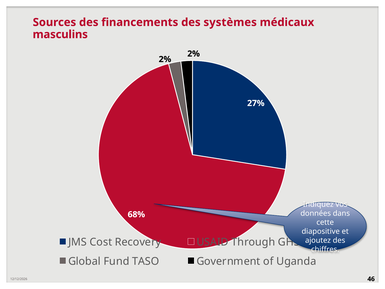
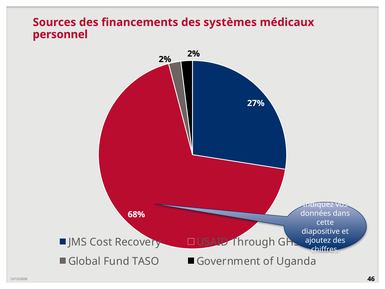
masculins: masculins -> personnel
